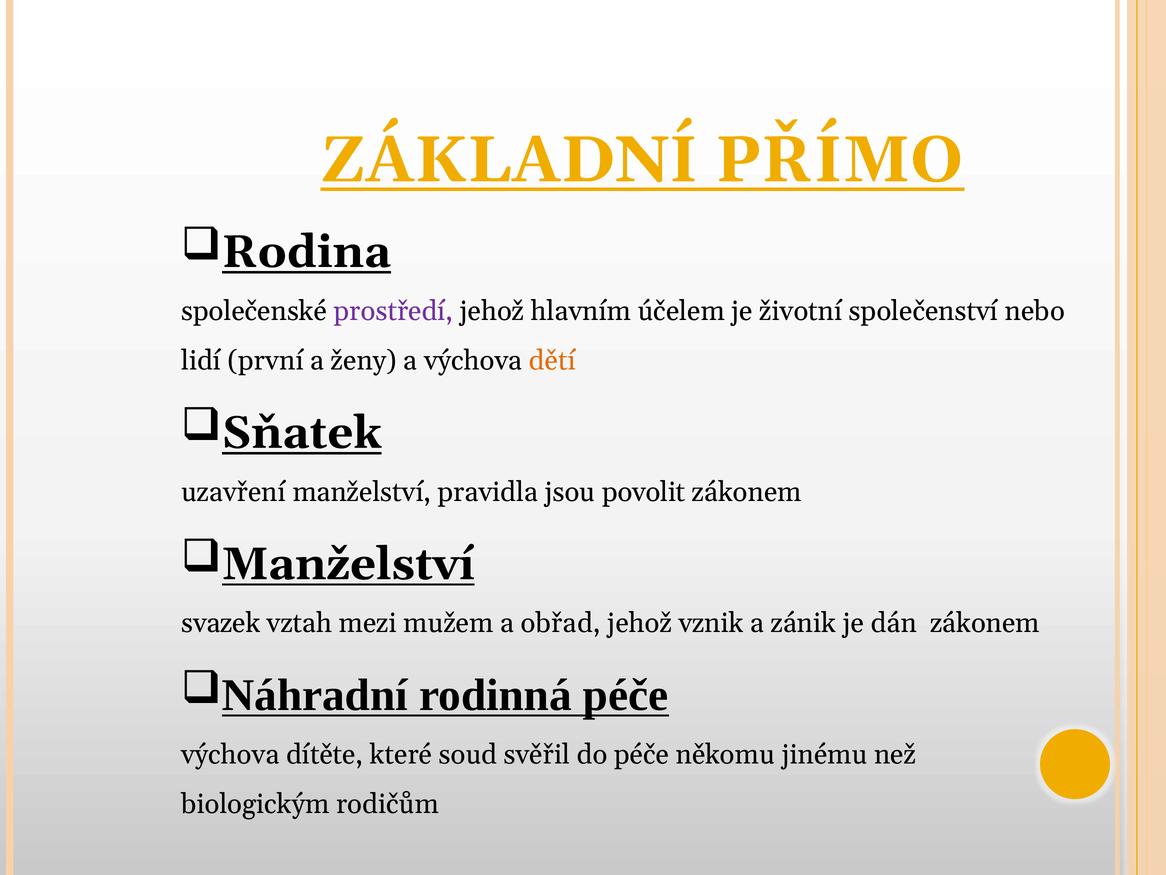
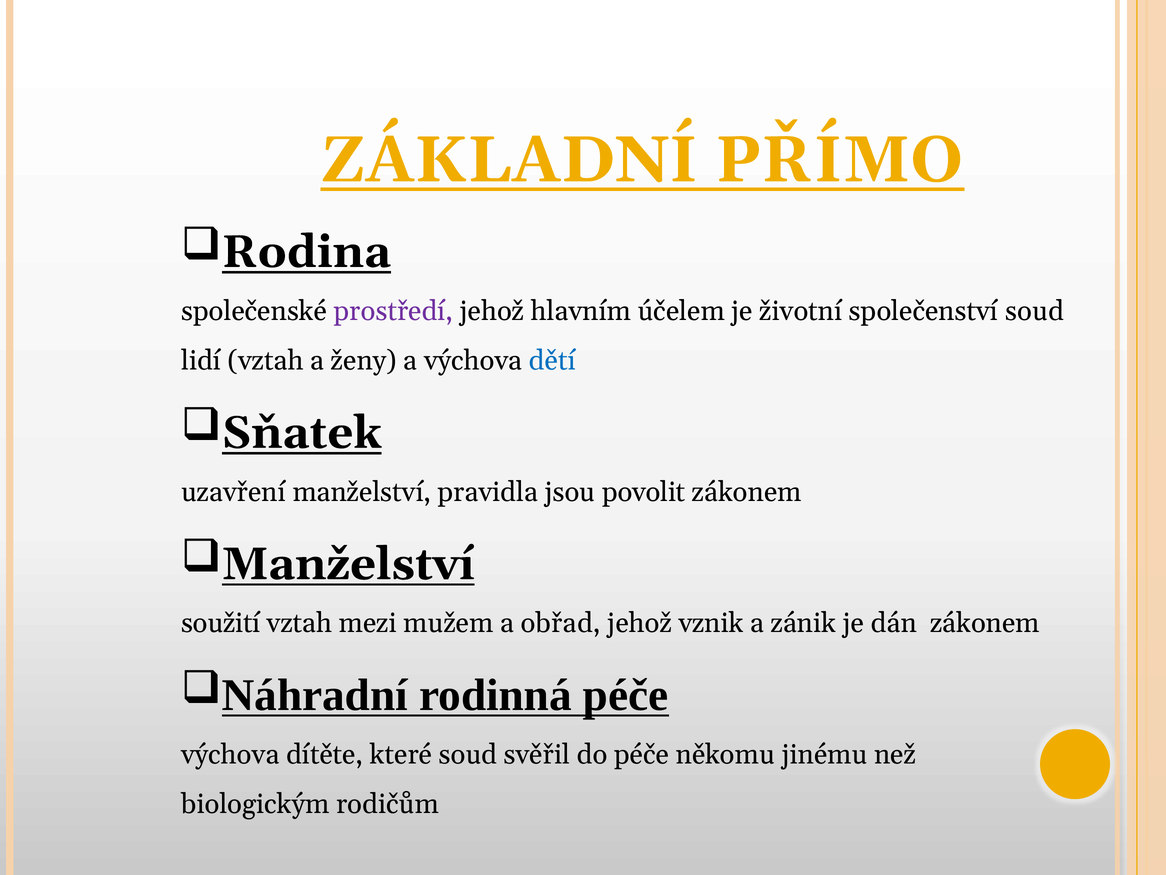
společenství nebo: nebo -> soud
lidí první: první -> vztah
dětí colour: orange -> blue
svazek: svazek -> soužití
